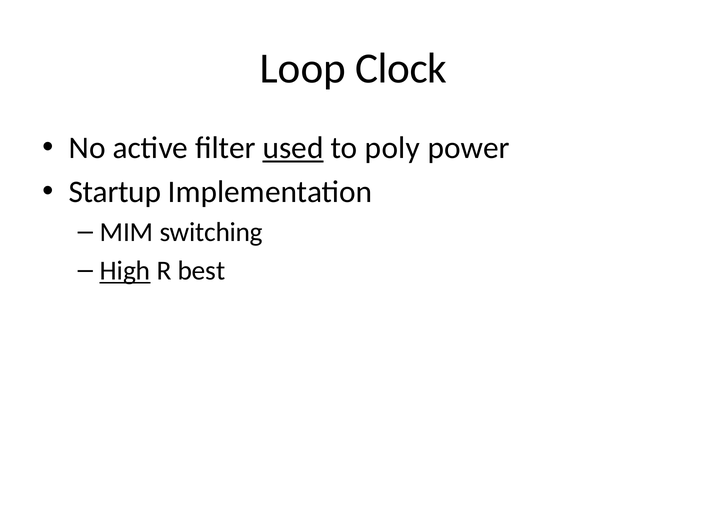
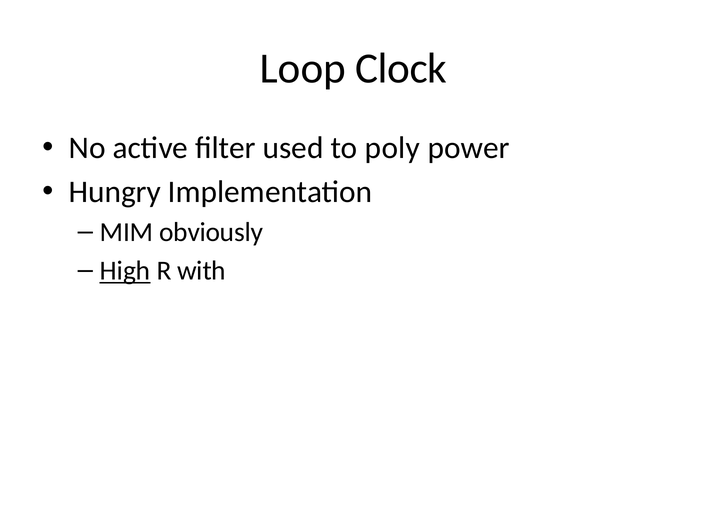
used underline: present -> none
Startup: Startup -> Hungry
switching: switching -> obviously
best: best -> with
